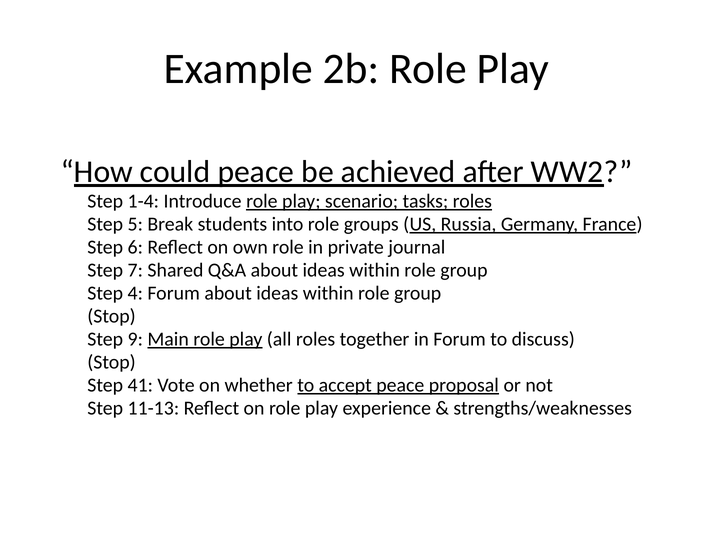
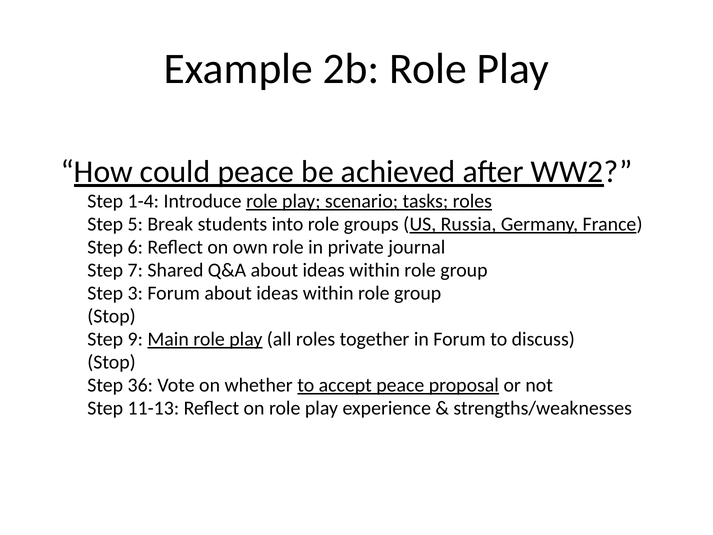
4: 4 -> 3
41: 41 -> 36
